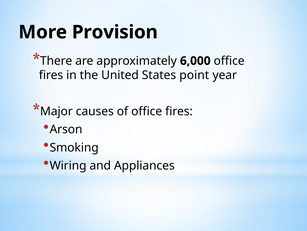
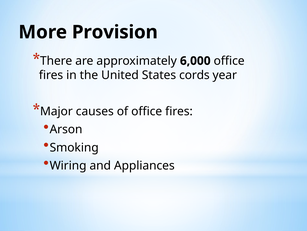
point: point -> cords
